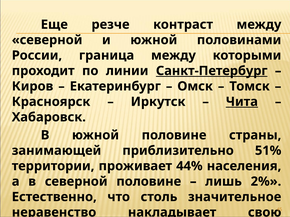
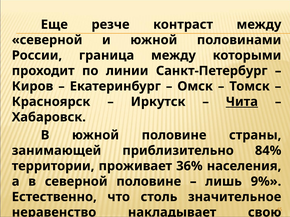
Санкт-Петербург underline: present -> none
51%: 51% -> 84%
44%: 44% -> 36%
2%: 2% -> 9%
